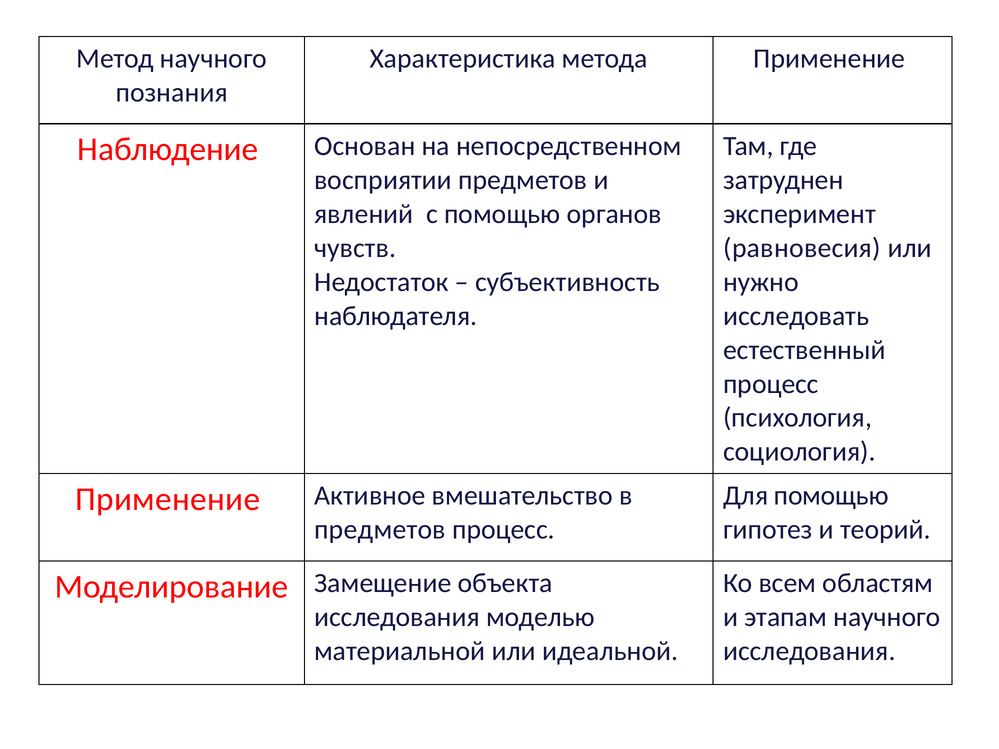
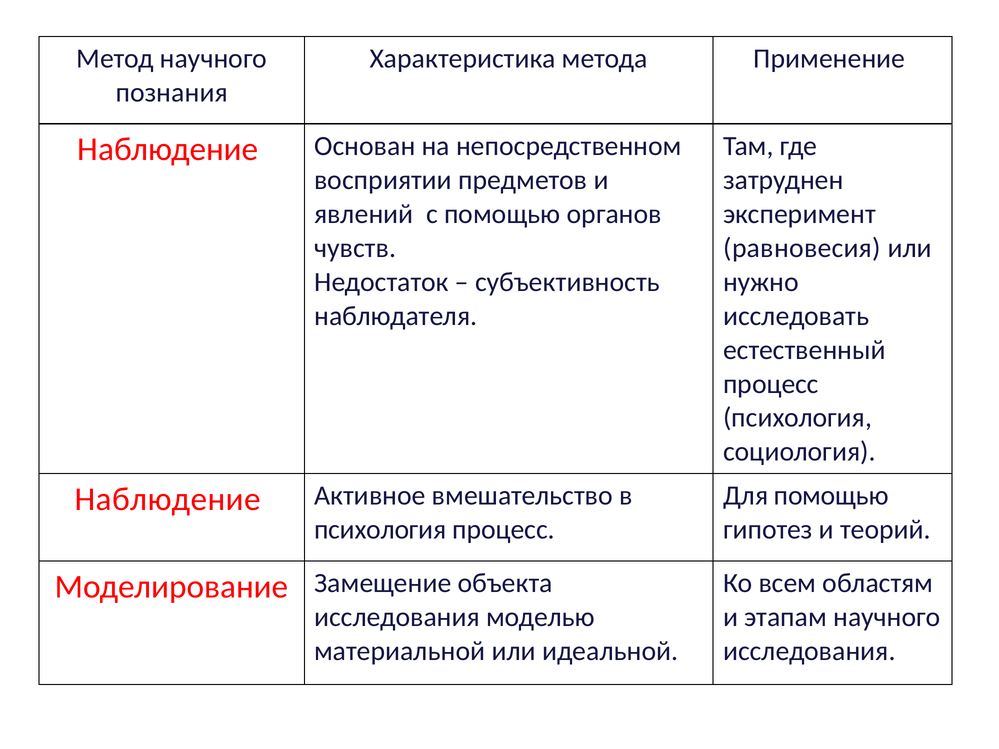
Применение at (168, 499): Применение -> Наблюдение
предметов at (380, 530): предметов -> психология
